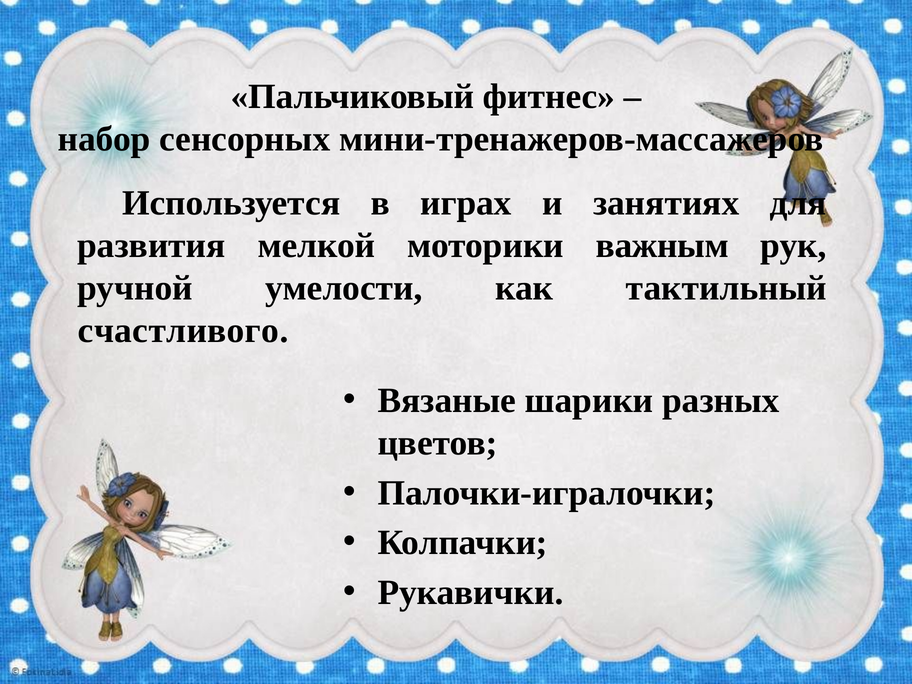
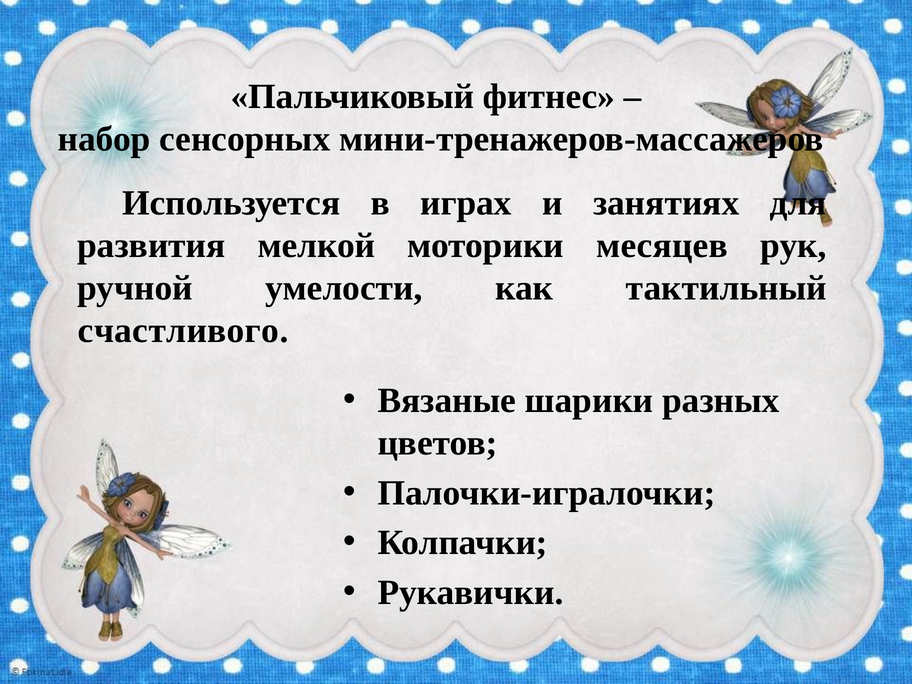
важным: важным -> месяцев
